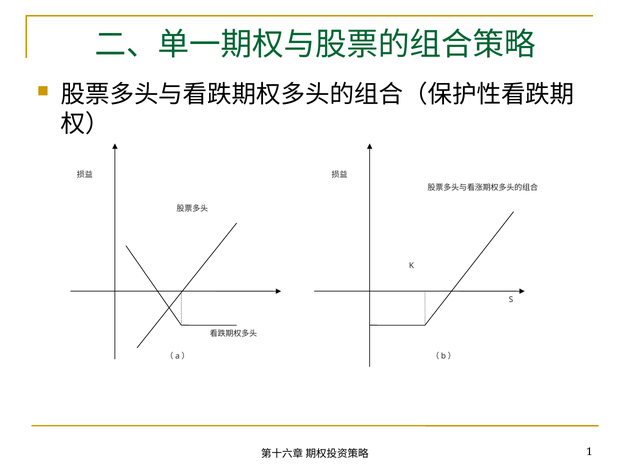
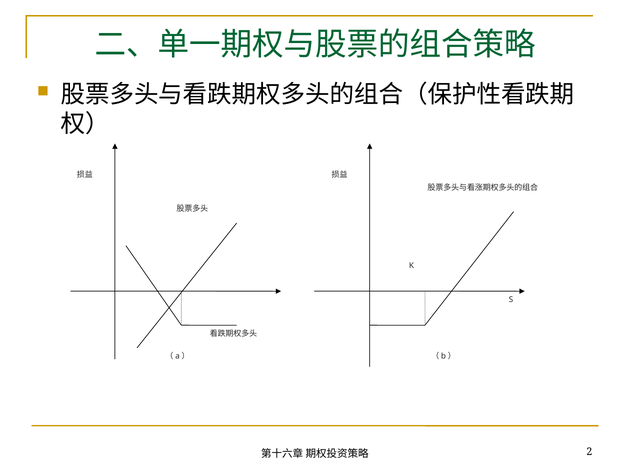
1: 1 -> 2
